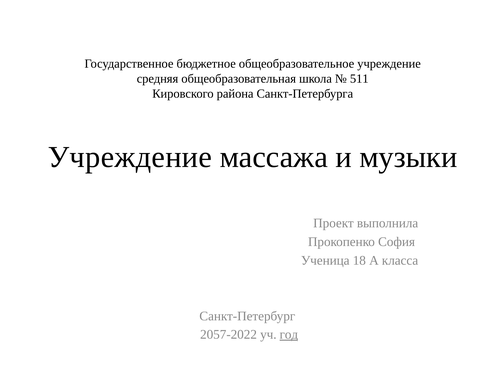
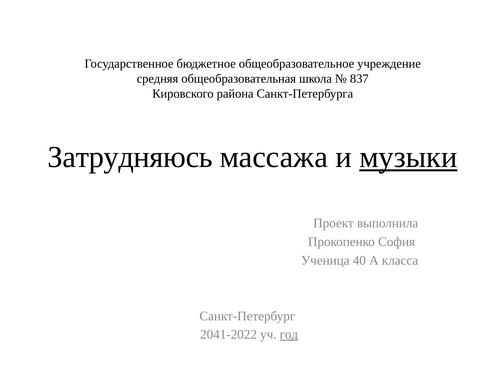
511: 511 -> 837
Учреждение at (130, 157): Учреждение -> Затрудняюсь
музыки underline: none -> present
18: 18 -> 40
2057-2022: 2057-2022 -> 2041-2022
